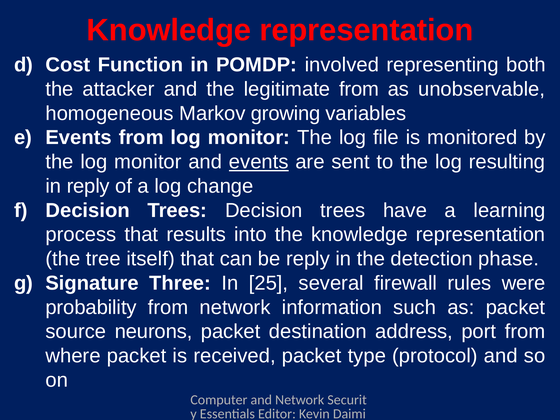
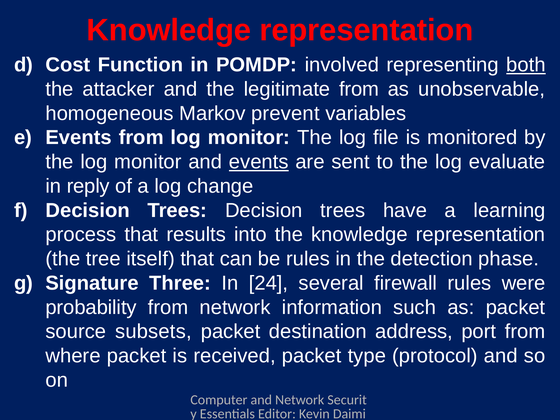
both underline: none -> present
growing: growing -> prevent
resulting: resulting -> evaluate
be reply: reply -> rules
25: 25 -> 24
neurons: neurons -> subsets
